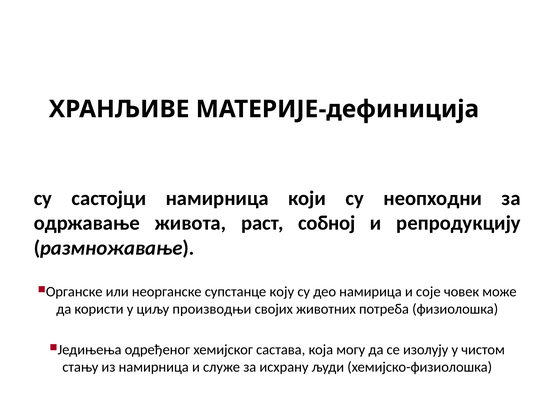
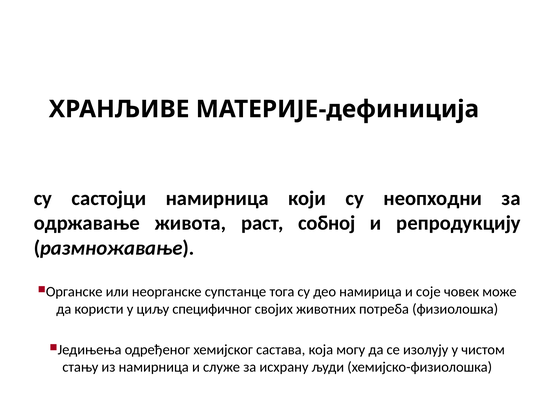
коју: коју -> тога
производњи: производњи -> специфичног
